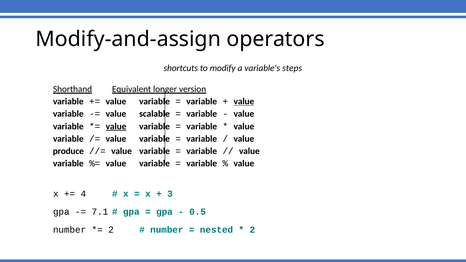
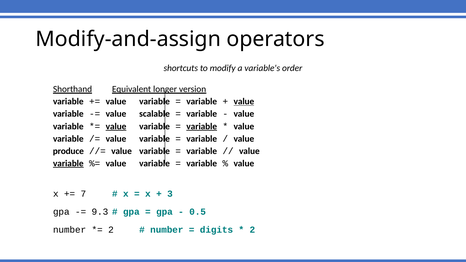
steps: steps -> order
variable at (202, 126) underline: none -> present
variable at (68, 164) underline: none -> present
4: 4 -> 7
7.1: 7.1 -> 9.3
nested: nested -> digits
